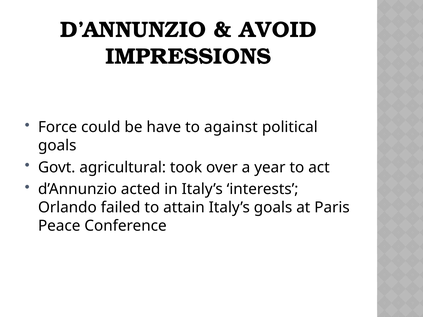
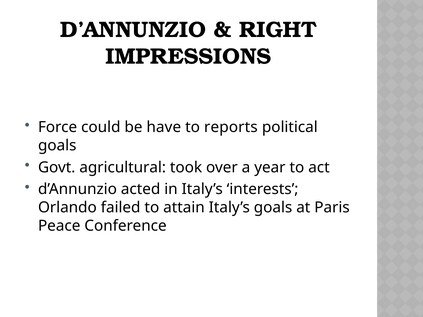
AVOID: AVOID -> RIGHT
against: against -> reports
